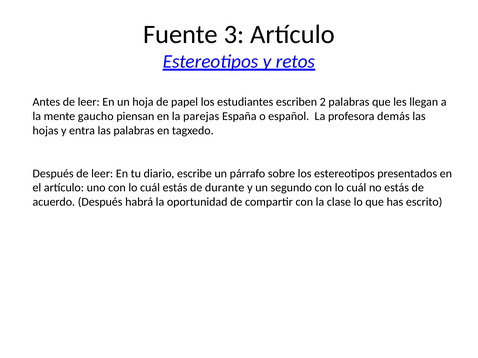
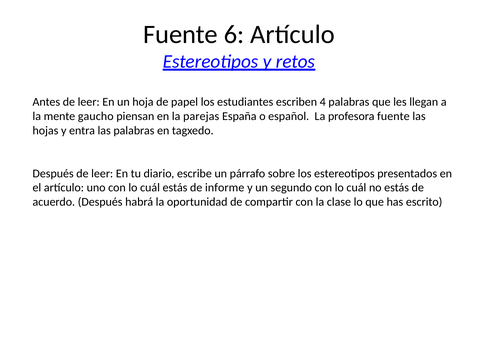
3: 3 -> 6
2: 2 -> 4
profesora demás: demás -> fuente
durante: durante -> informe
